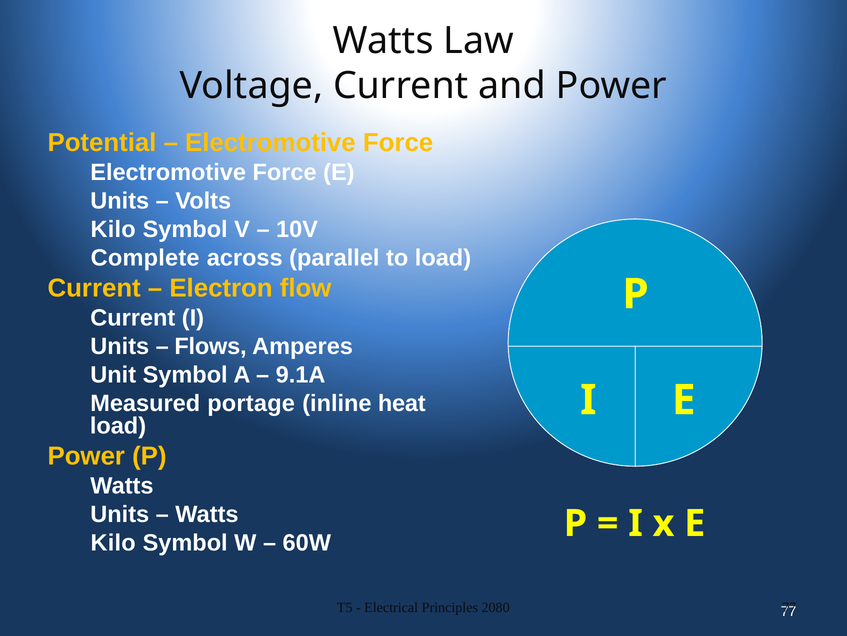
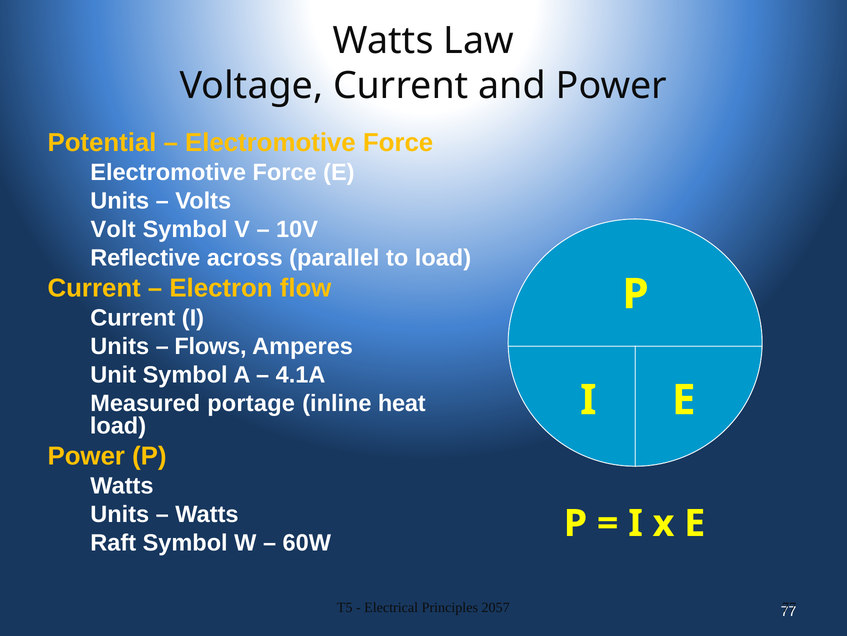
Kilo at (113, 229): Kilo -> Volt
Complete: Complete -> Reflective
9.1A: 9.1A -> 4.1A
Kilo at (113, 542): Kilo -> Raft
2080: 2080 -> 2057
